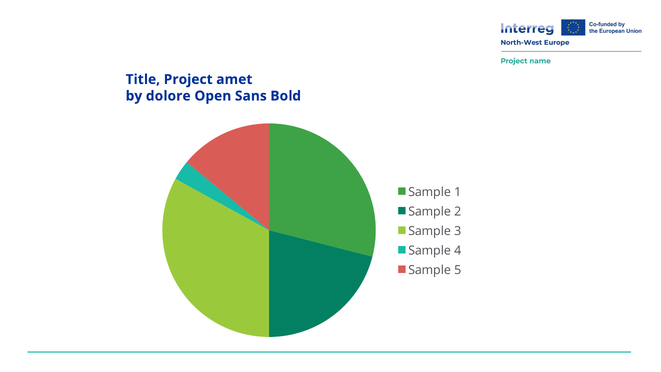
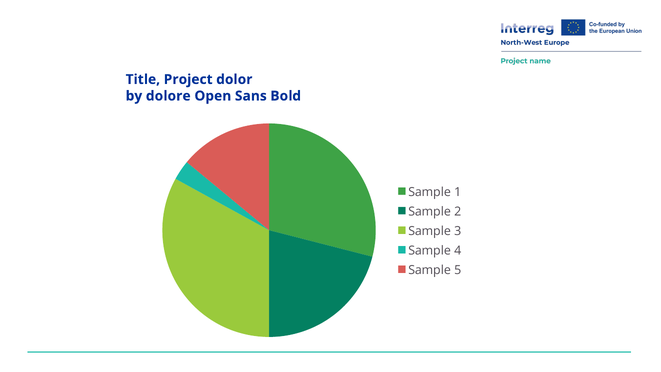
amet: amet -> dolor
